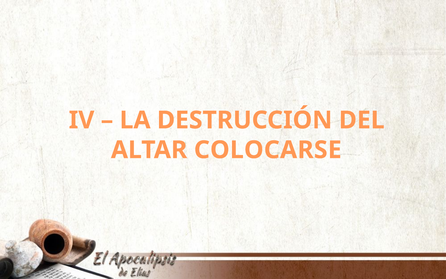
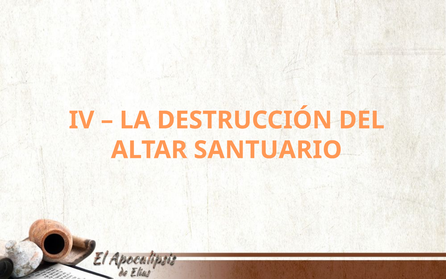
COLOCARSE: COLOCARSE -> SANTUARIO
